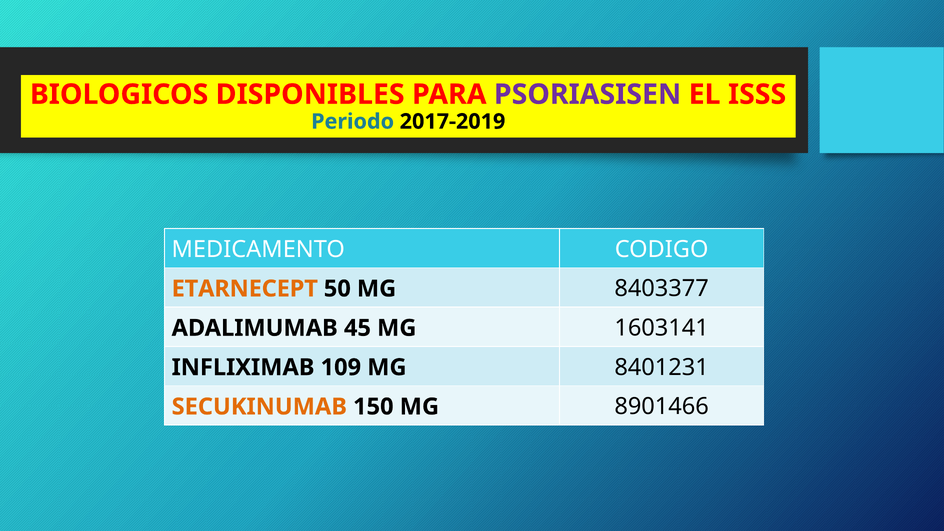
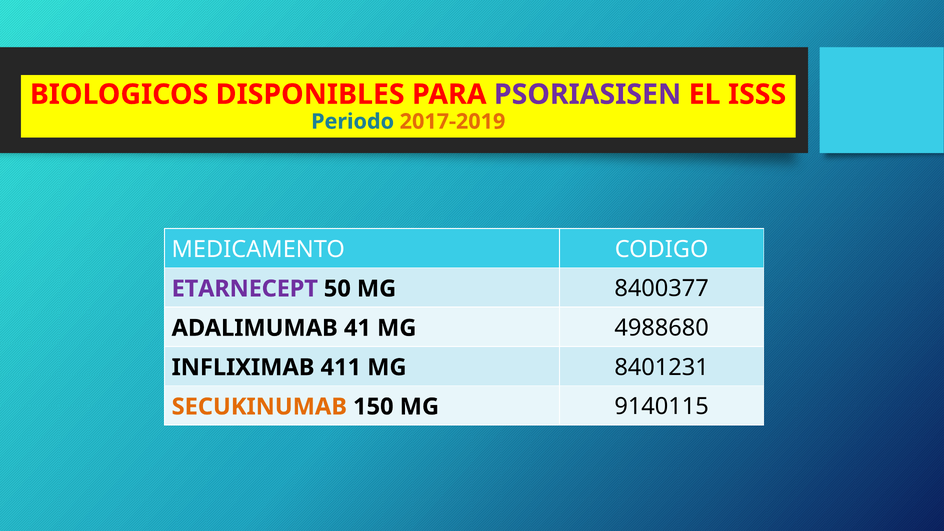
2017-2019 colour: black -> orange
ETARNECEPT colour: orange -> purple
8403377: 8403377 -> 8400377
45: 45 -> 41
1603141: 1603141 -> 4988680
109: 109 -> 411
8901466: 8901466 -> 9140115
